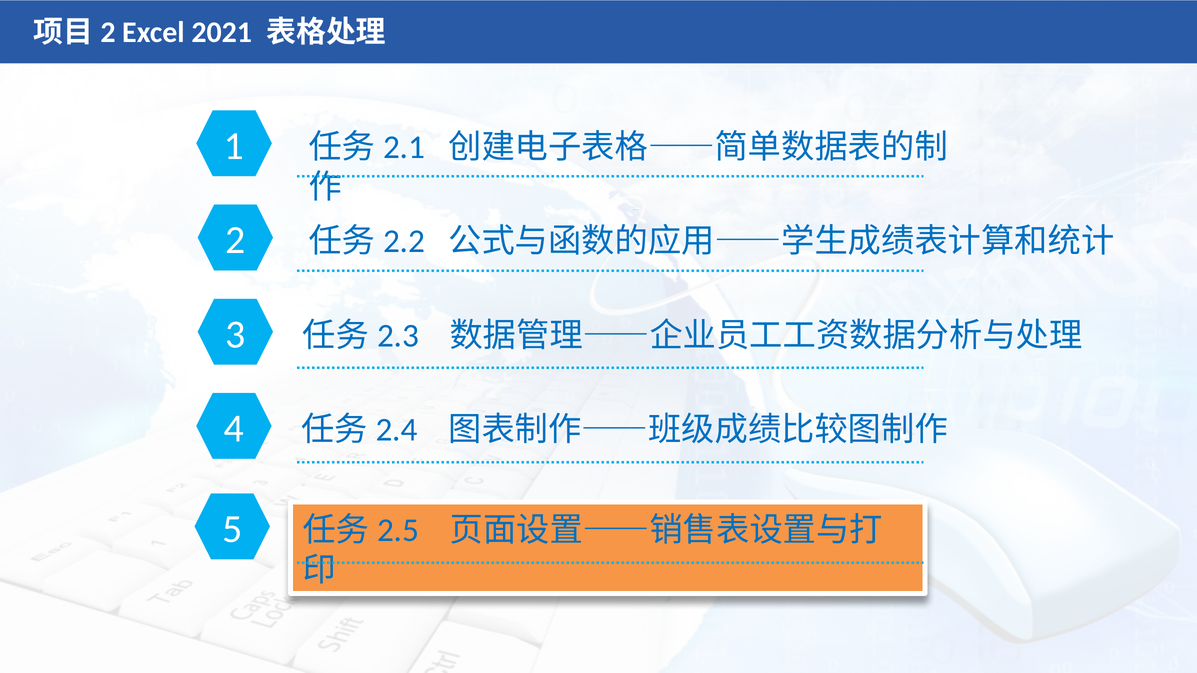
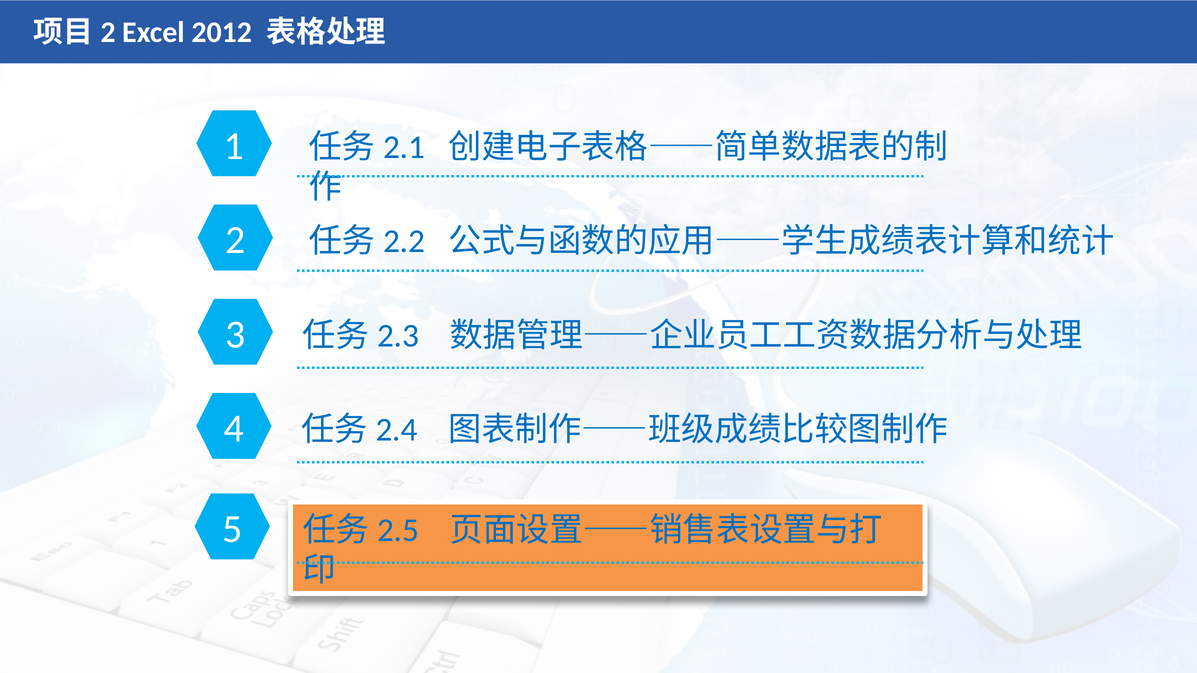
2021: 2021 -> 2012
